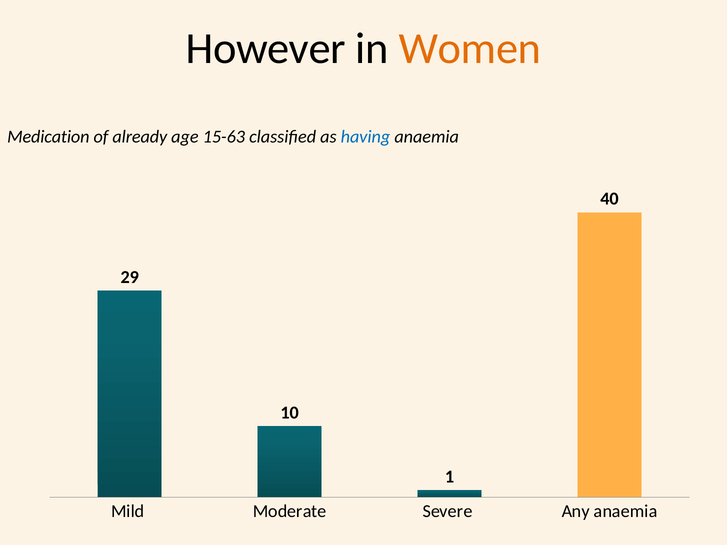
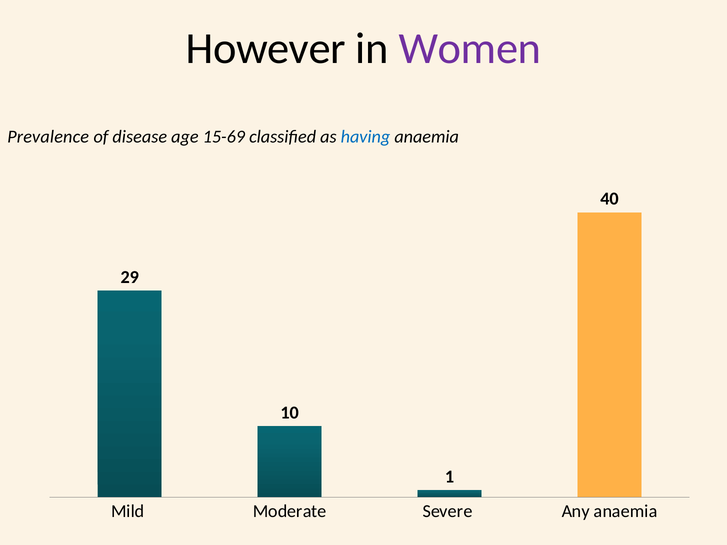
Women colour: orange -> purple
Medication: Medication -> Prevalence
already: already -> disease
15-63: 15-63 -> 15-69
